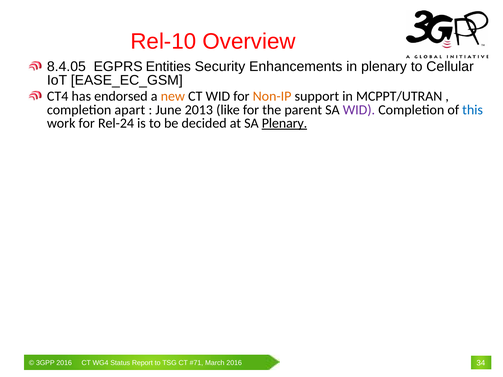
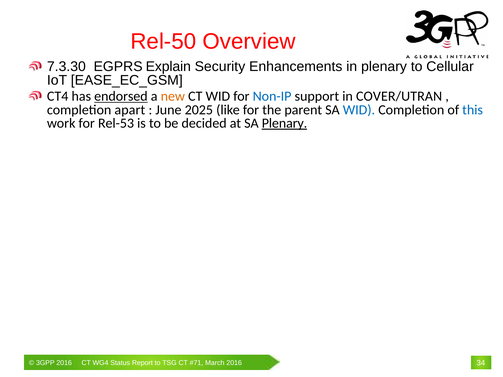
Rel-10: Rel-10 -> Rel-50
8.4.05: 8.4.05 -> 7.3.30
Entities: Entities -> Explain
endorsed underline: none -> present
Non-IP colour: orange -> blue
MCPPT/UTRAN: MCPPT/UTRAN -> COVER/UTRAN
2013: 2013 -> 2025
WID at (359, 110) colour: purple -> blue
Rel-24: Rel-24 -> Rel-53
